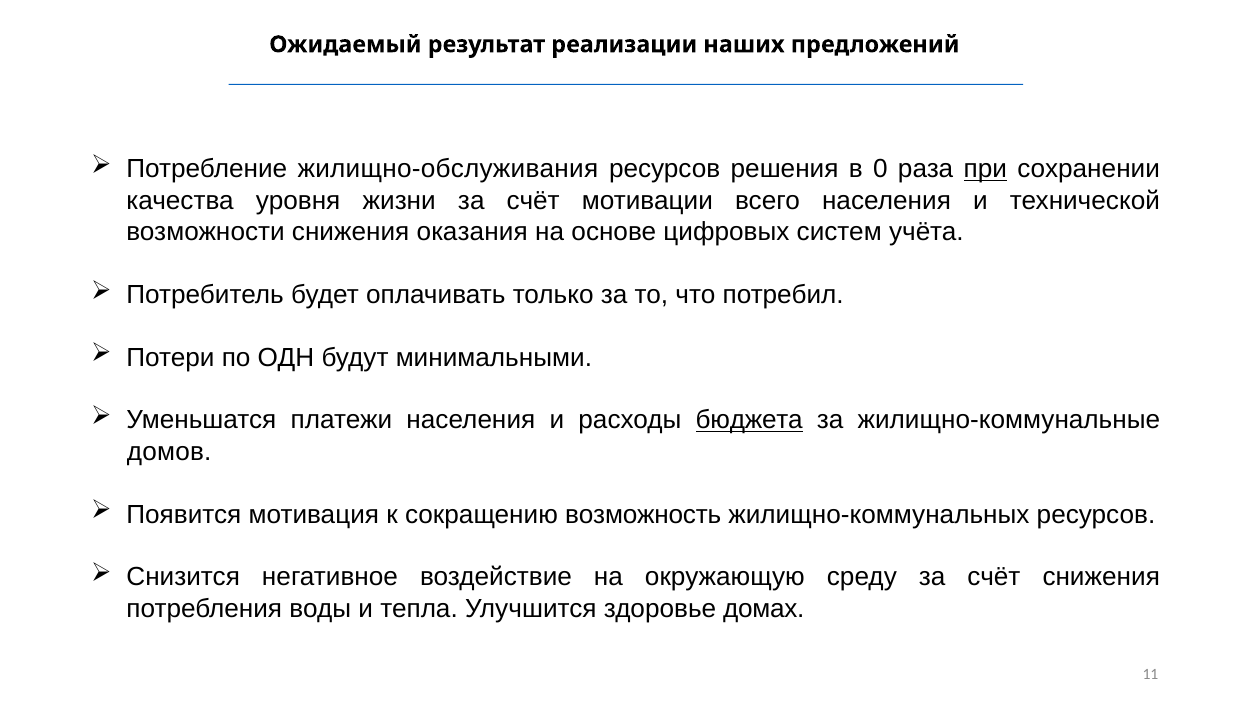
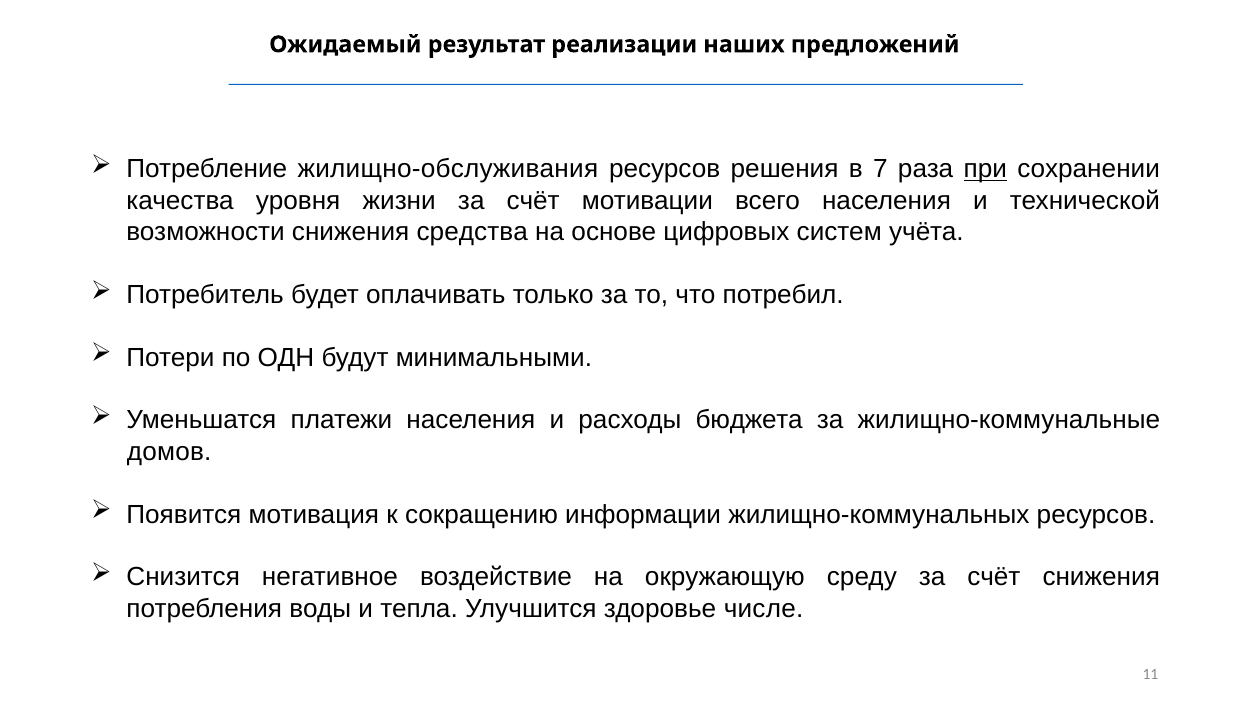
0: 0 -> 7
оказания: оказания -> средства
бюджета underline: present -> none
возможность: возможность -> информации
домах: домах -> числе
